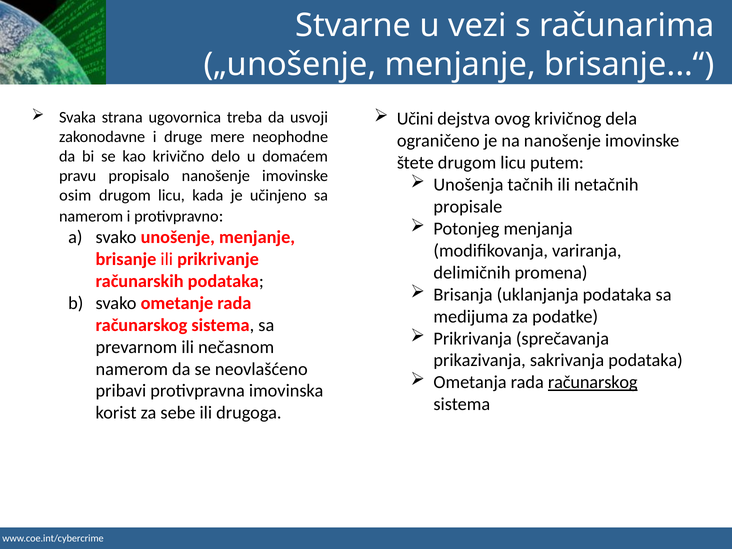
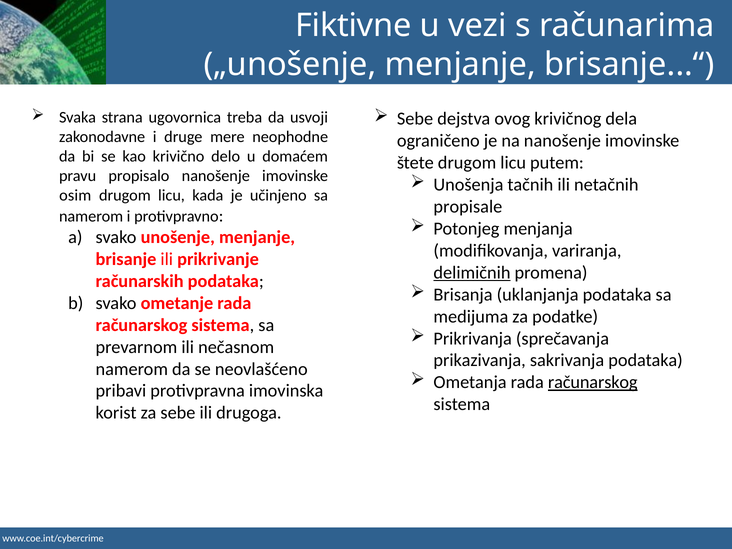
Stvarne: Stvarne -> Fiktivne
Učini at (415, 119): Učini -> Sebe
delimičnih underline: none -> present
